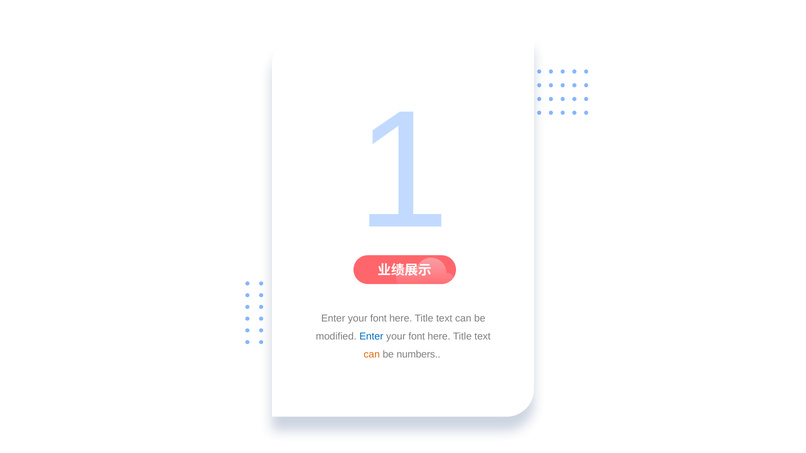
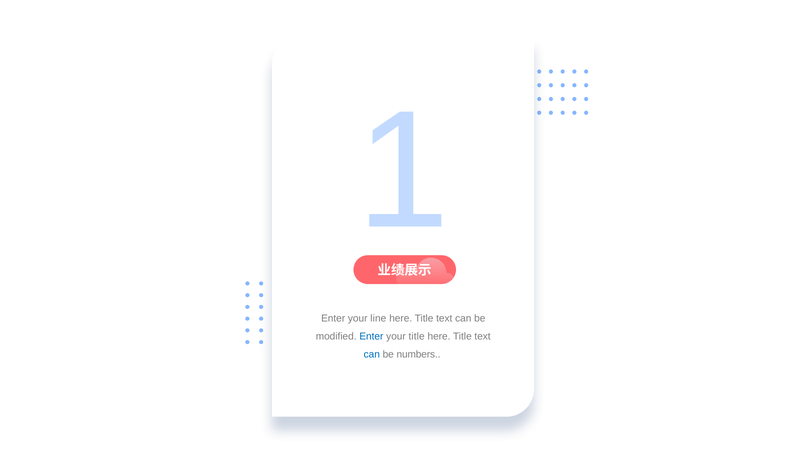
font at (378, 319): font -> line
font at (417, 337): font -> title
can at (372, 355) colour: orange -> blue
